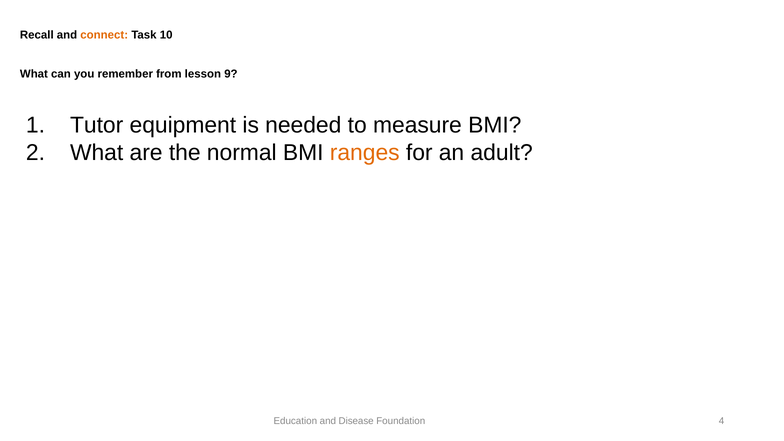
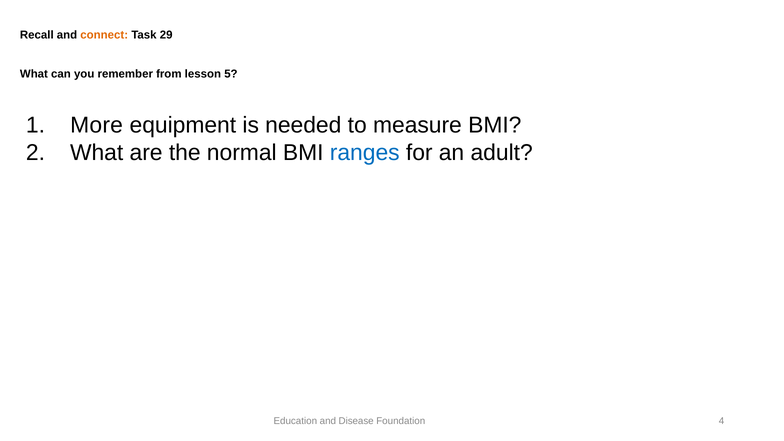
10: 10 -> 29
9: 9 -> 5
Tutor: Tutor -> More
ranges colour: orange -> blue
